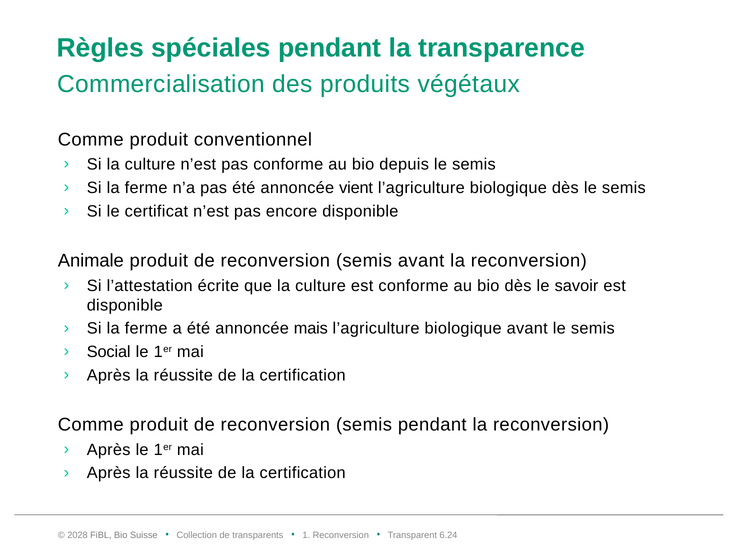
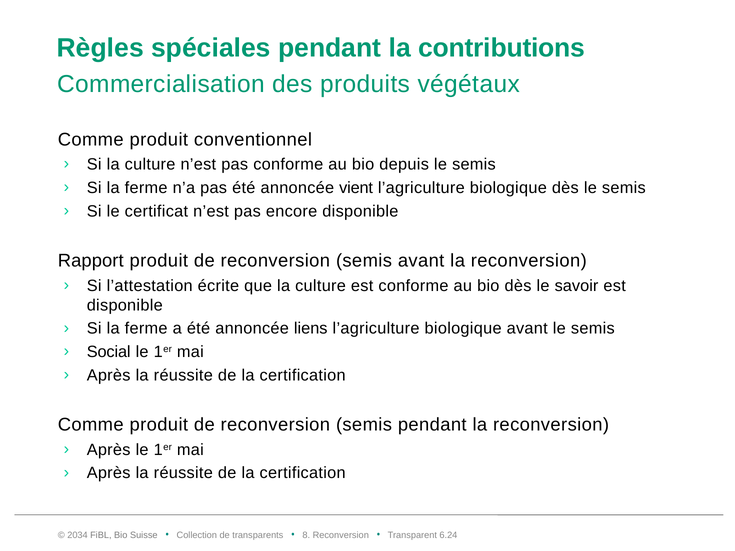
transparence: transparence -> contributions
Animale: Animale -> Rapport
mais: mais -> liens
2028: 2028 -> 2034
1: 1 -> 8
